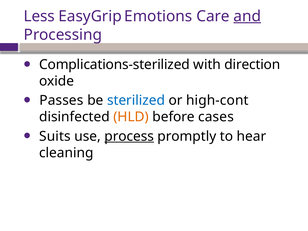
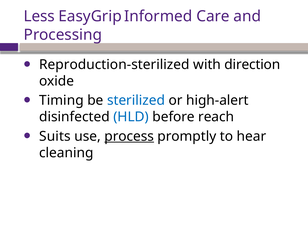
Emotions: Emotions -> Informed
and underline: present -> none
Complications-sterilized: Complications-sterilized -> Reproduction-sterilized
Passes: Passes -> Timing
high-cont: high-cont -> high-alert
HLD colour: orange -> blue
cases: cases -> reach
